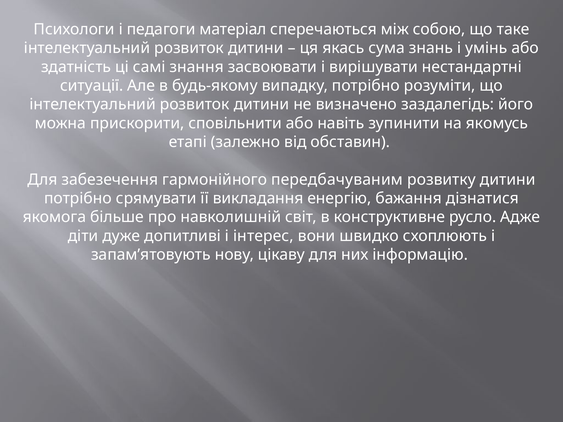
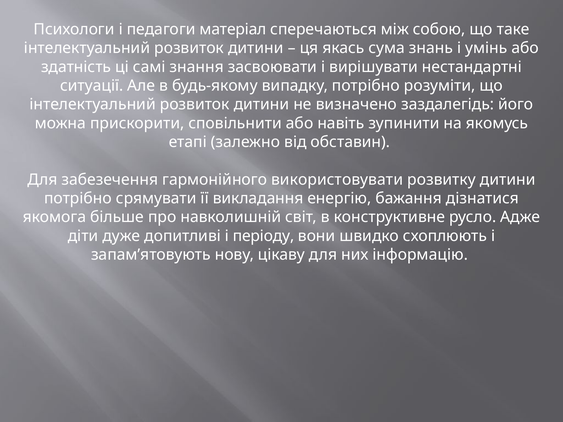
передбачуваним: передбачуваним -> використовувати
інтерес: інтерес -> періоду
